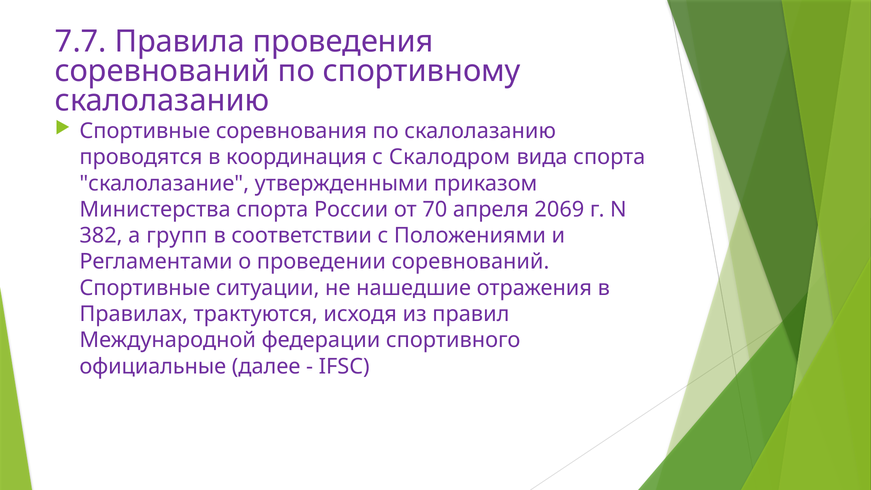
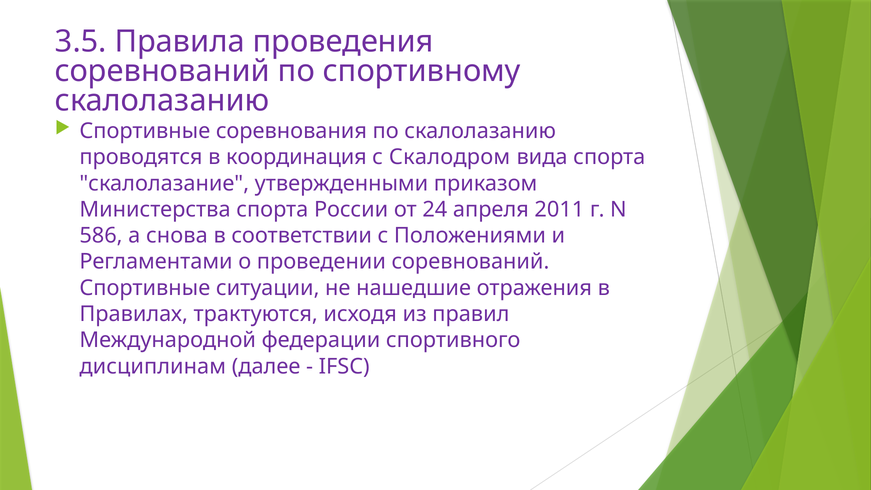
7.7: 7.7 -> 3.5
70: 70 -> 24
2069: 2069 -> 2011
382: 382 -> 586
групп: групп -> снова
официальные: официальные -> дисциплинам
